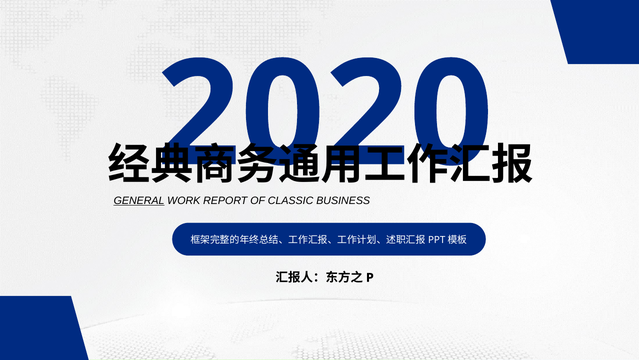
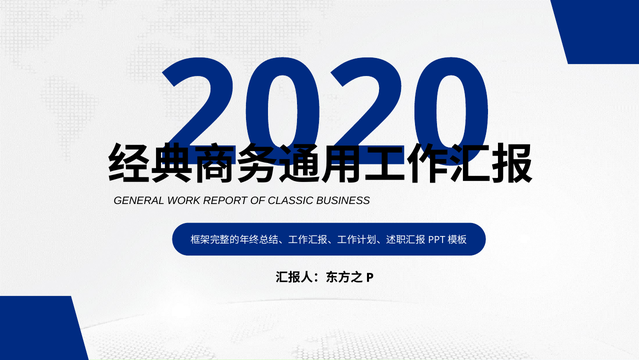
GENERAL underline: present -> none
